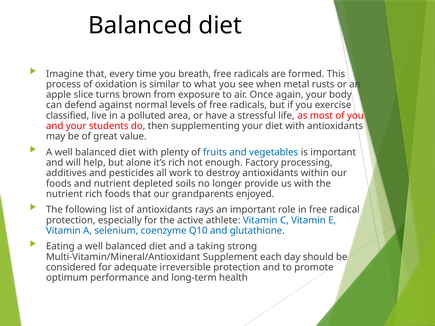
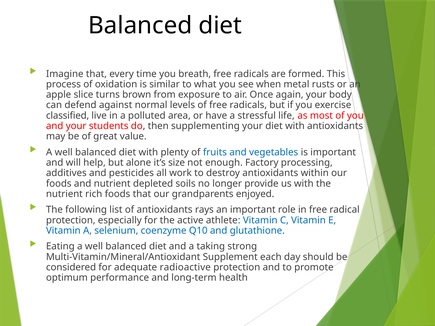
it’s rich: rich -> size
irreversible: irreversible -> radioactive
